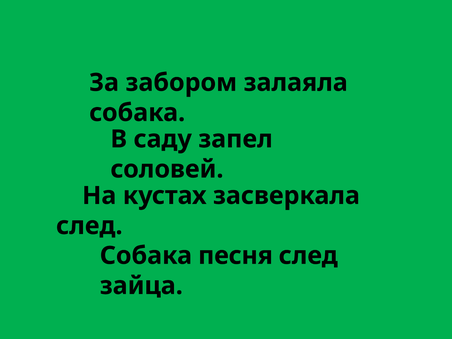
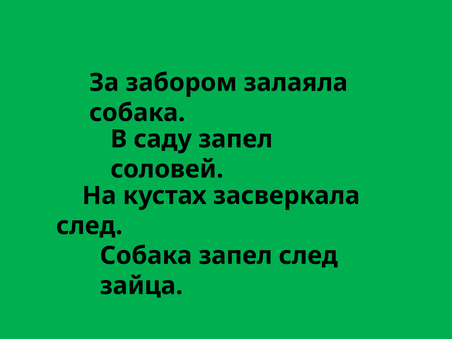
Собака песня: песня -> запел
